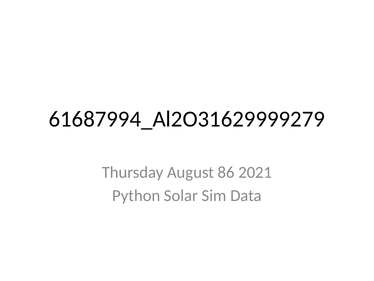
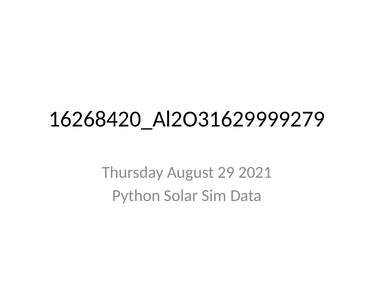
61687994_Al2O31629999279: 61687994_Al2O31629999279 -> 16268420_Al2O31629999279
86: 86 -> 29
